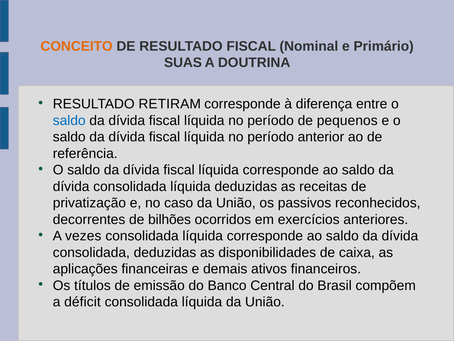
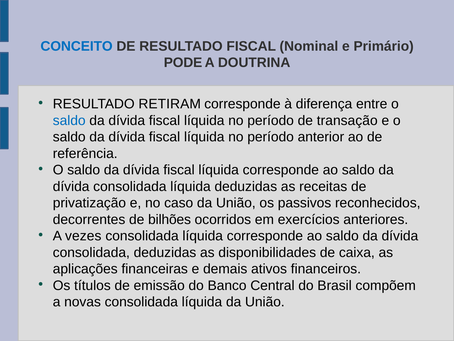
CONCEITO colour: orange -> blue
SUAS: SUAS -> PODE
pequenos: pequenos -> transação
déficit: déficit -> novas
